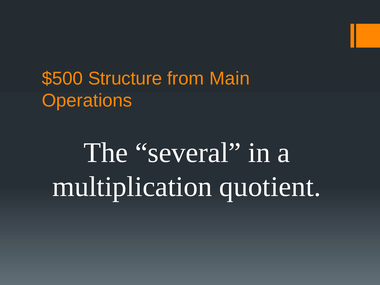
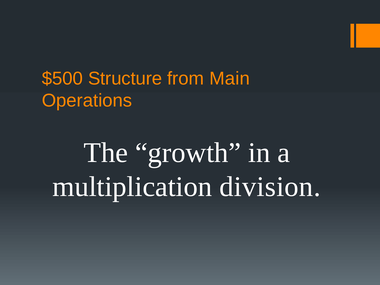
several: several -> growth
quotient: quotient -> division
